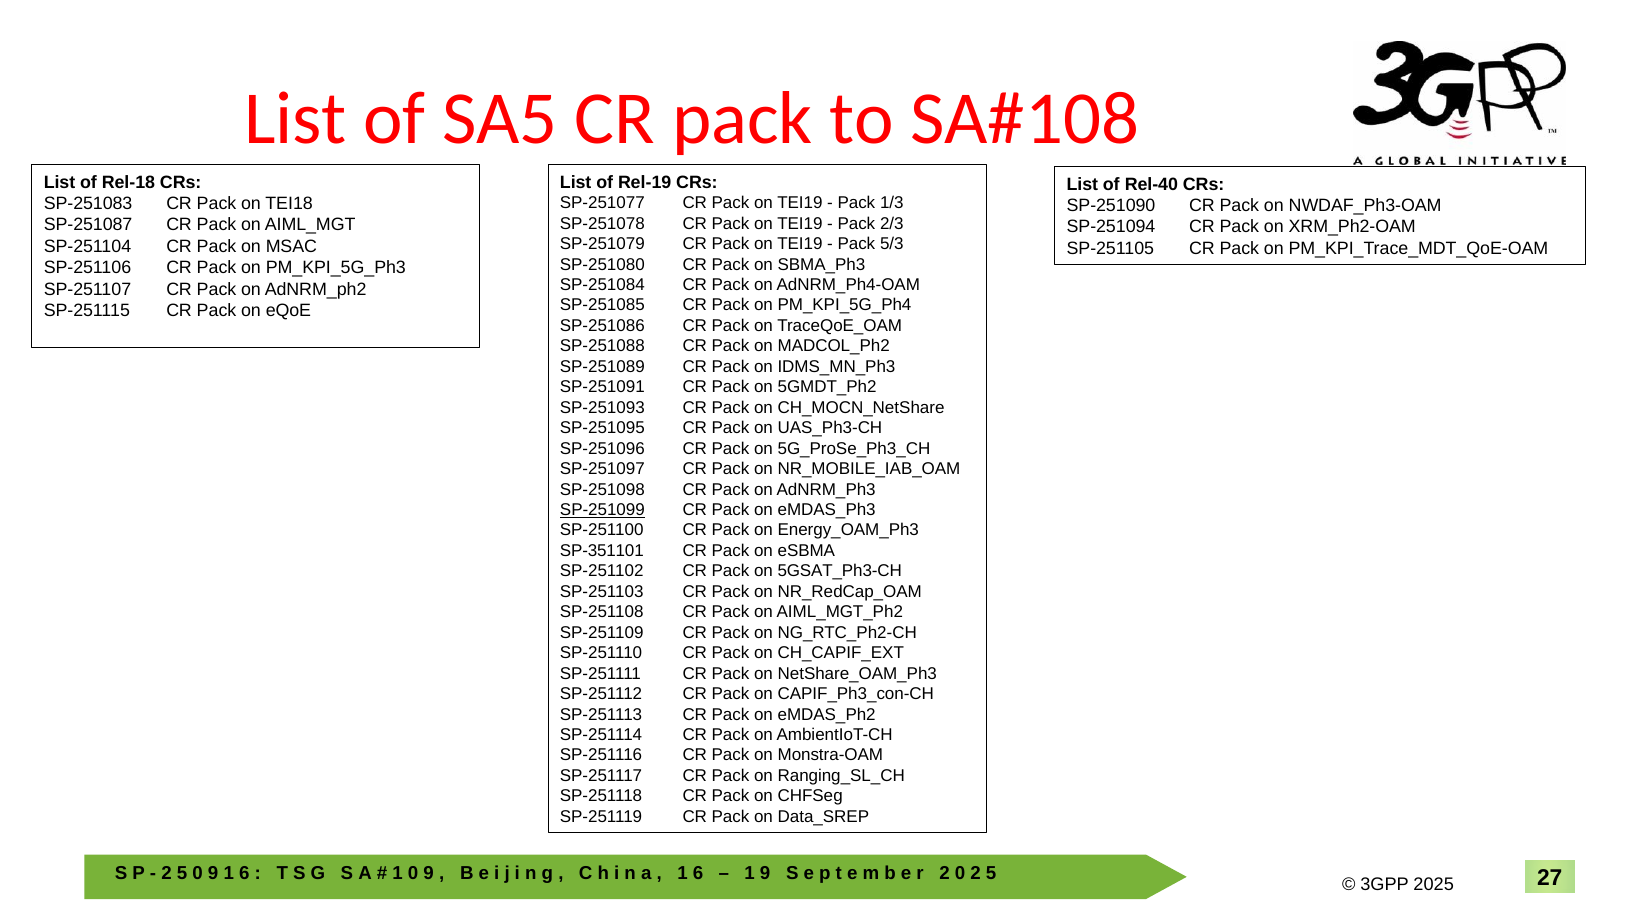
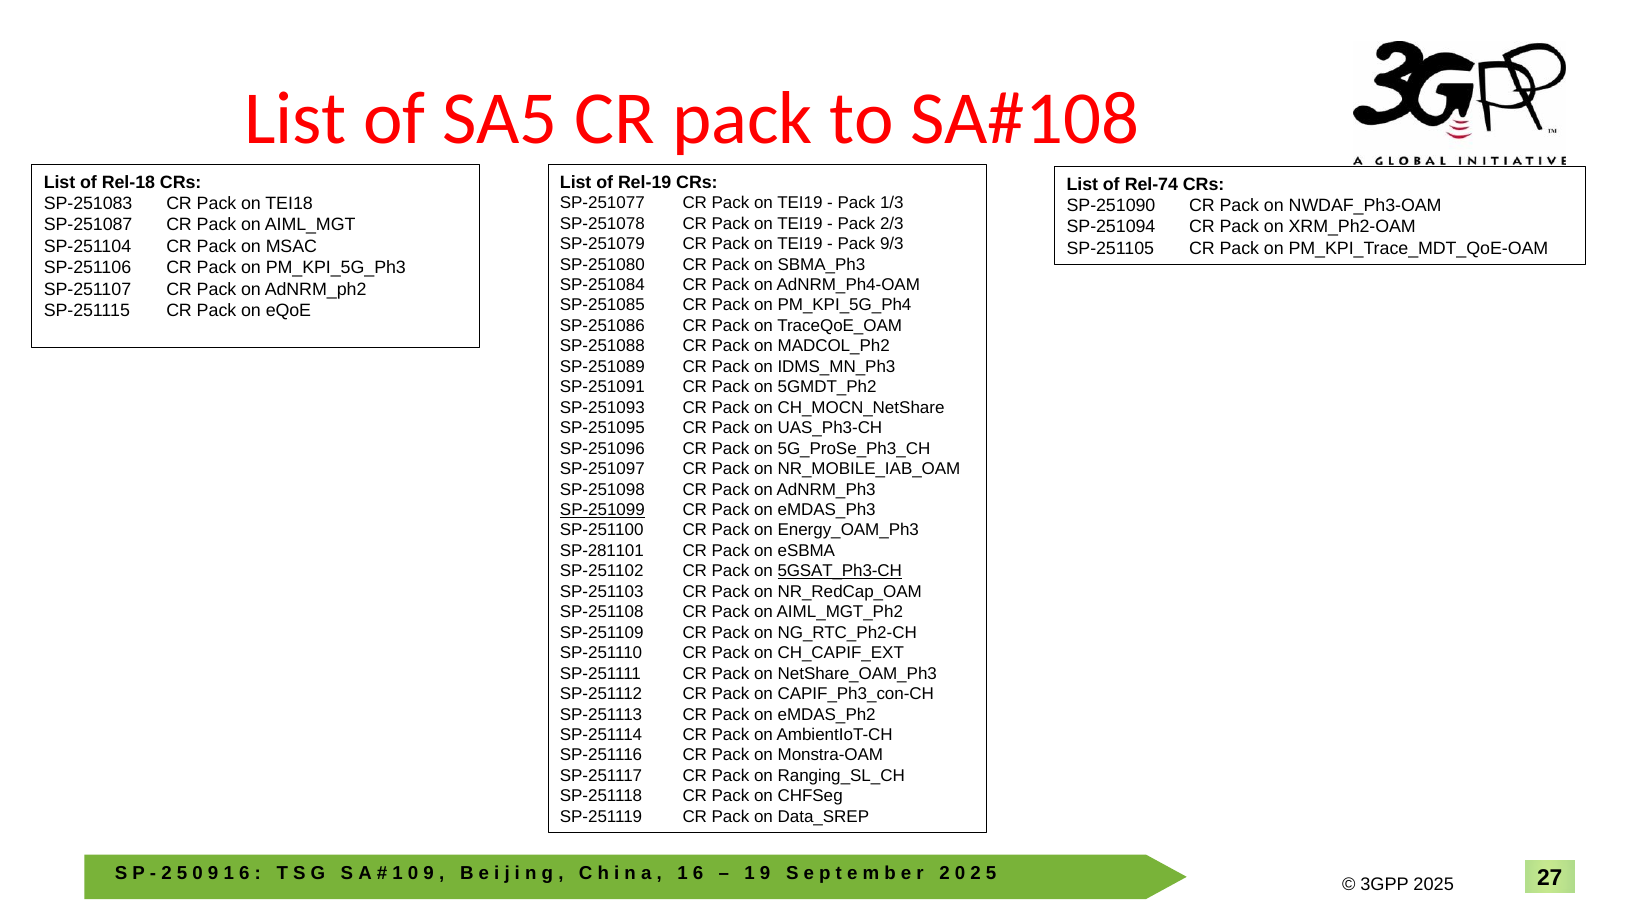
Rel-40: Rel-40 -> Rel-74
5/3: 5/3 -> 9/3
SP-351101: SP-351101 -> SP-281101
5GSAT_Ph3-CH underline: none -> present
